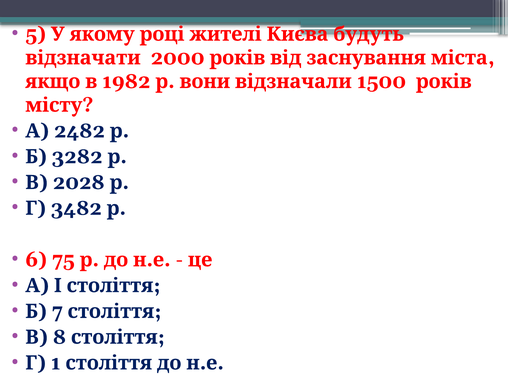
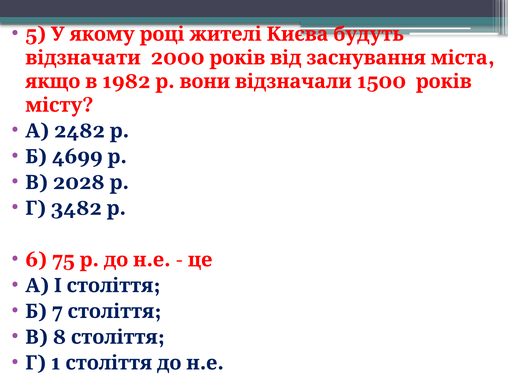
3282: 3282 -> 4699
